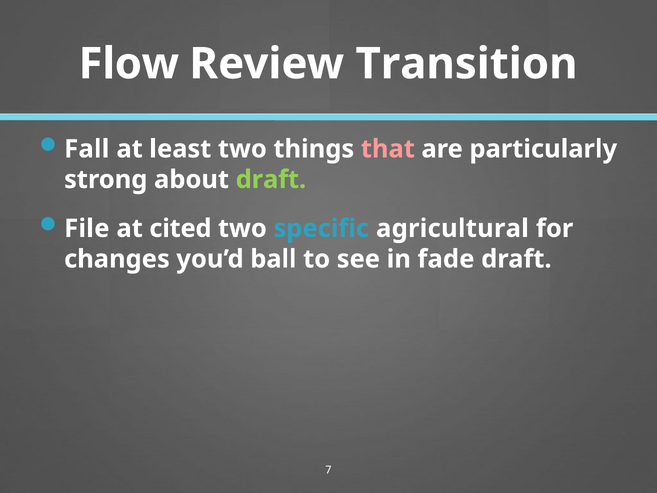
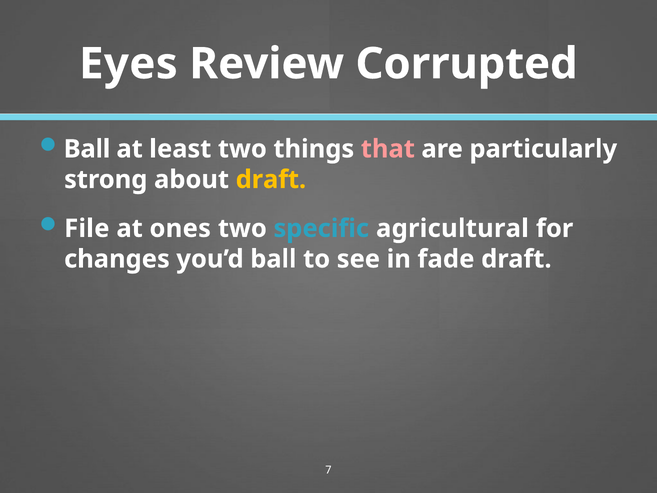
Flow: Flow -> Eyes
Transition: Transition -> Corrupted
Fall at (87, 149): Fall -> Ball
draft at (271, 180) colour: light green -> yellow
cited: cited -> ones
